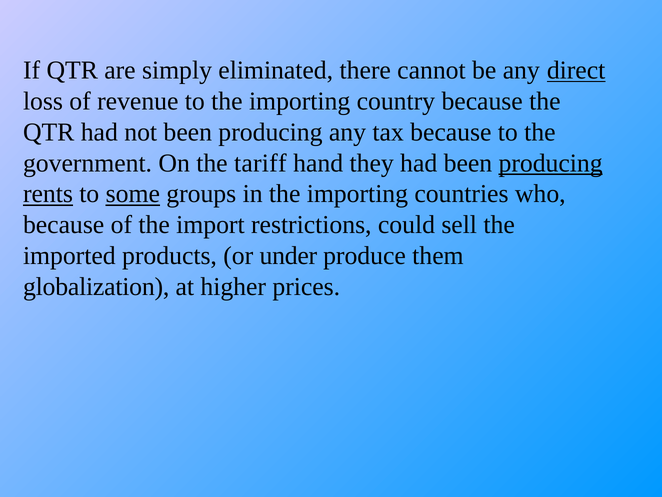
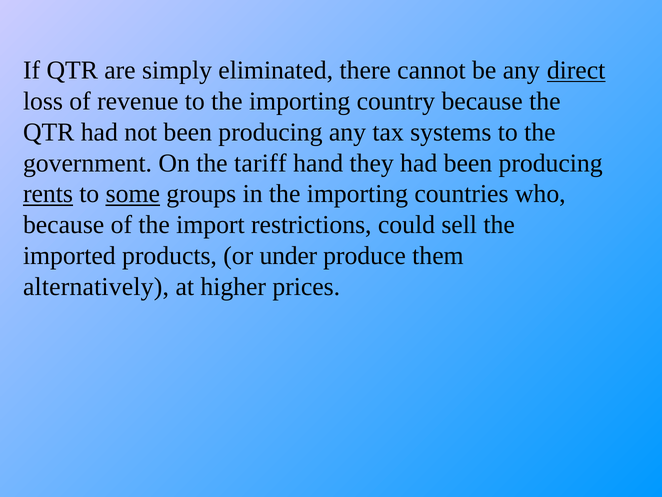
tax because: because -> systems
producing at (551, 163) underline: present -> none
globalization: globalization -> alternatively
